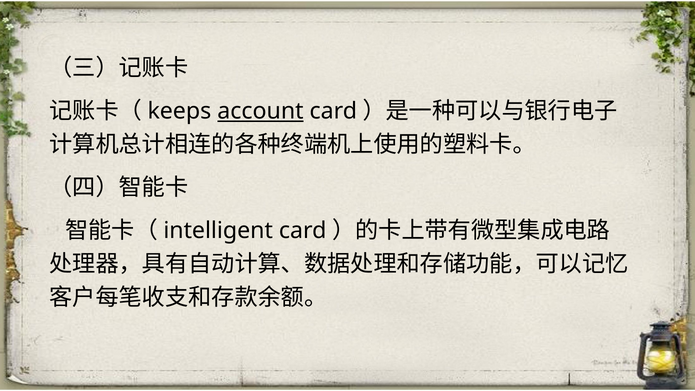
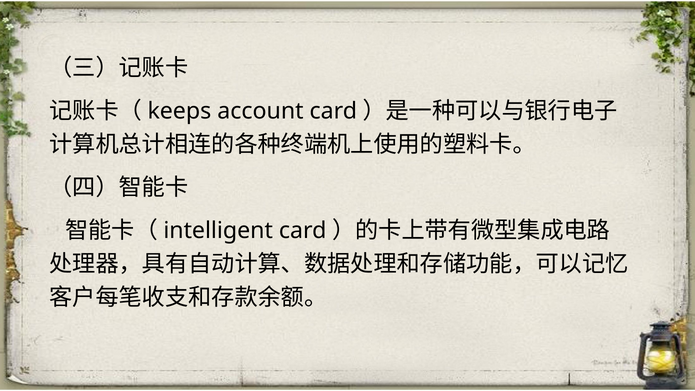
account underline: present -> none
